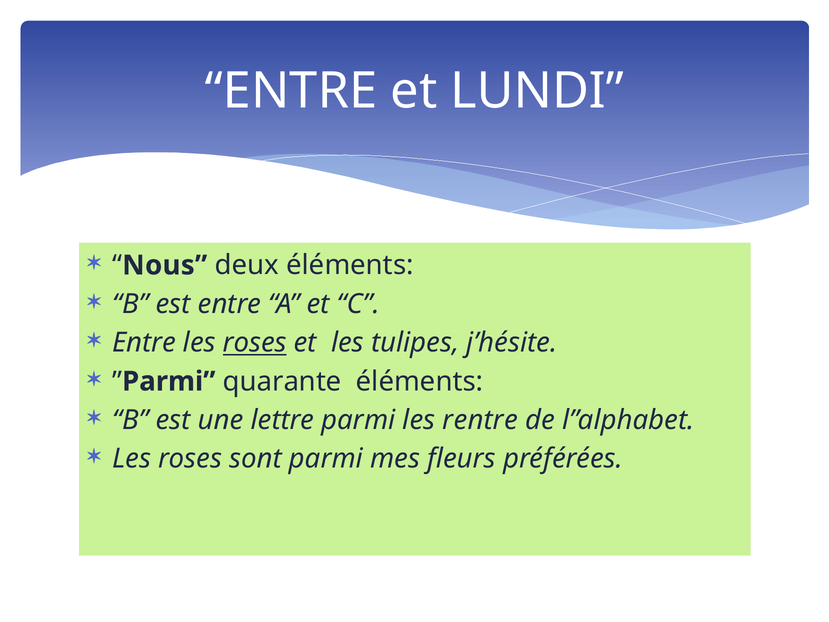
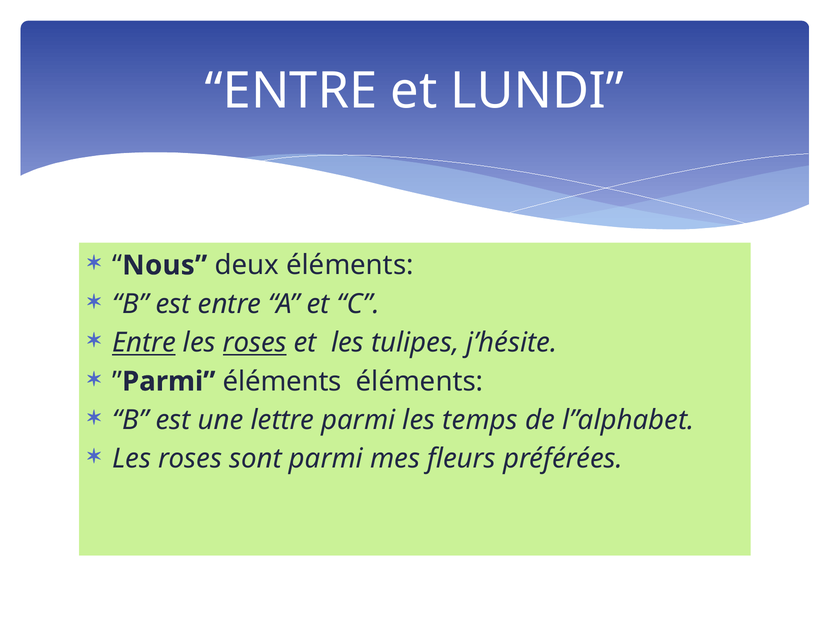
Entre at (144, 343) underline: none -> present
Parmi quarante: quarante -> éléments
rentre: rentre -> temps
